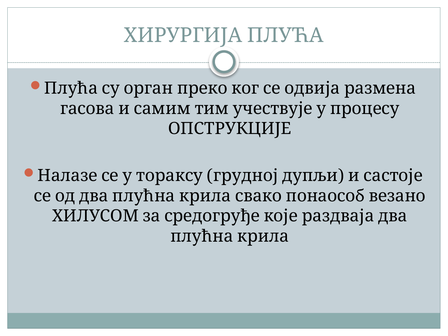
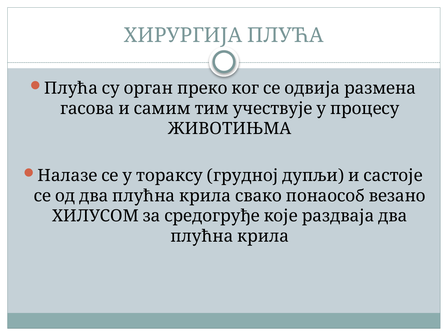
ОПСТРУКЦИЈЕ: ОПСТРУКЦИЈЕ -> ЖИВОТИЊМА
